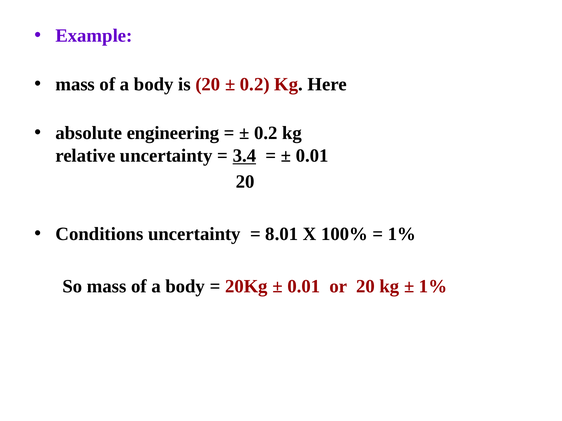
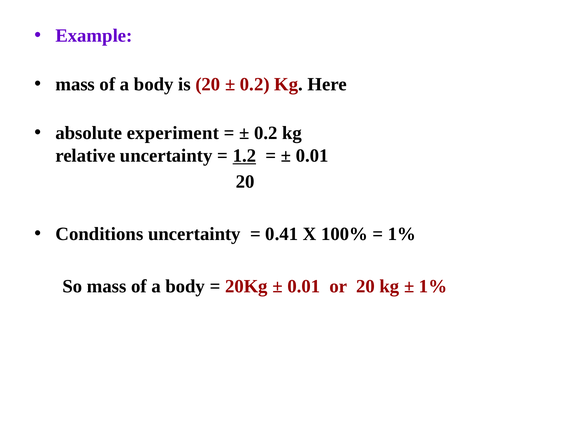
engineering: engineering -> experiment
3.4: 3.4 -> 1.2
8.01: 8.01 -> 0.41
